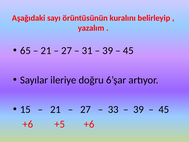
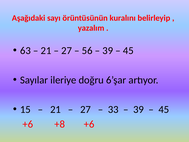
65: 65 -> 63
31: 31 -> 56
+5: +5 -> +8
